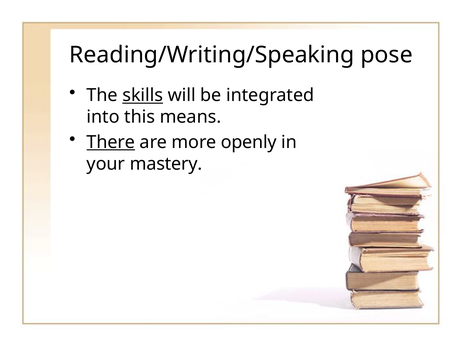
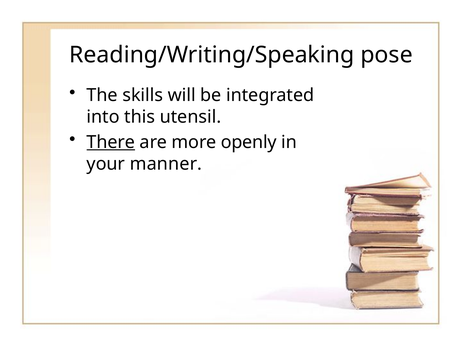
skills underline: present -> none
means: means -> utensil
mastery: mastery -> manner
